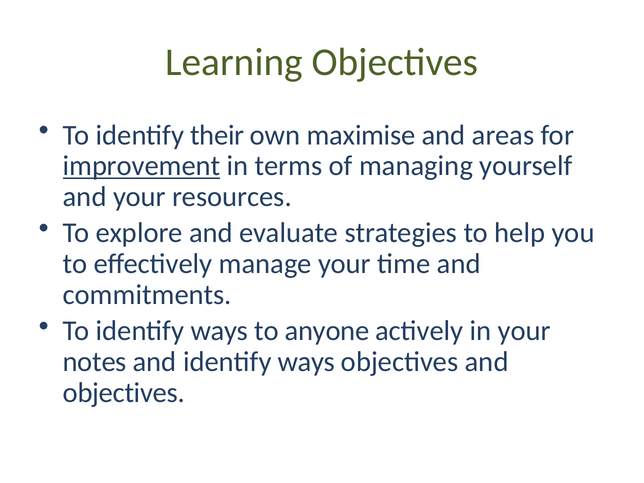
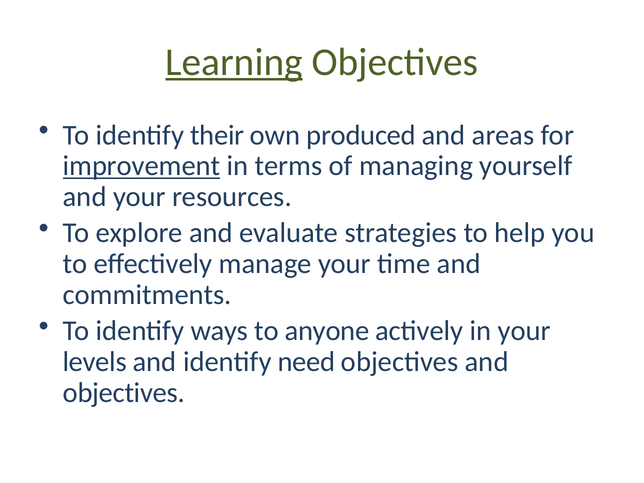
Learning underline: none -> present
maximise: maximise -> produced
notes: notes -> levels
and identify ways: ways -> need
